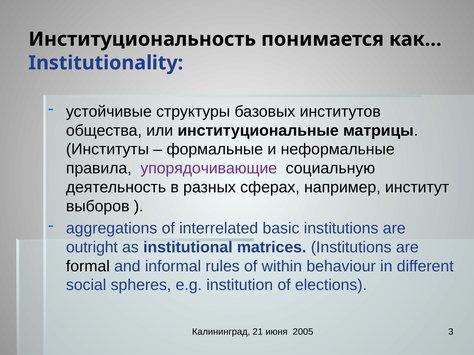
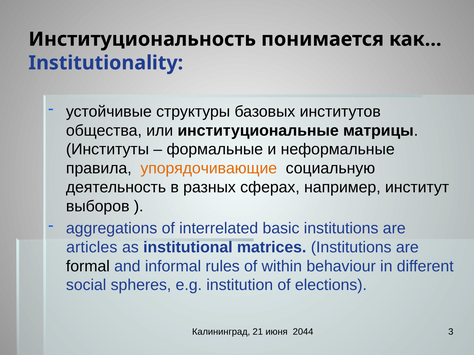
упорядочивающие colour: purple -> orange
outright: outright -> articles
2005: 2005 -> 2044
